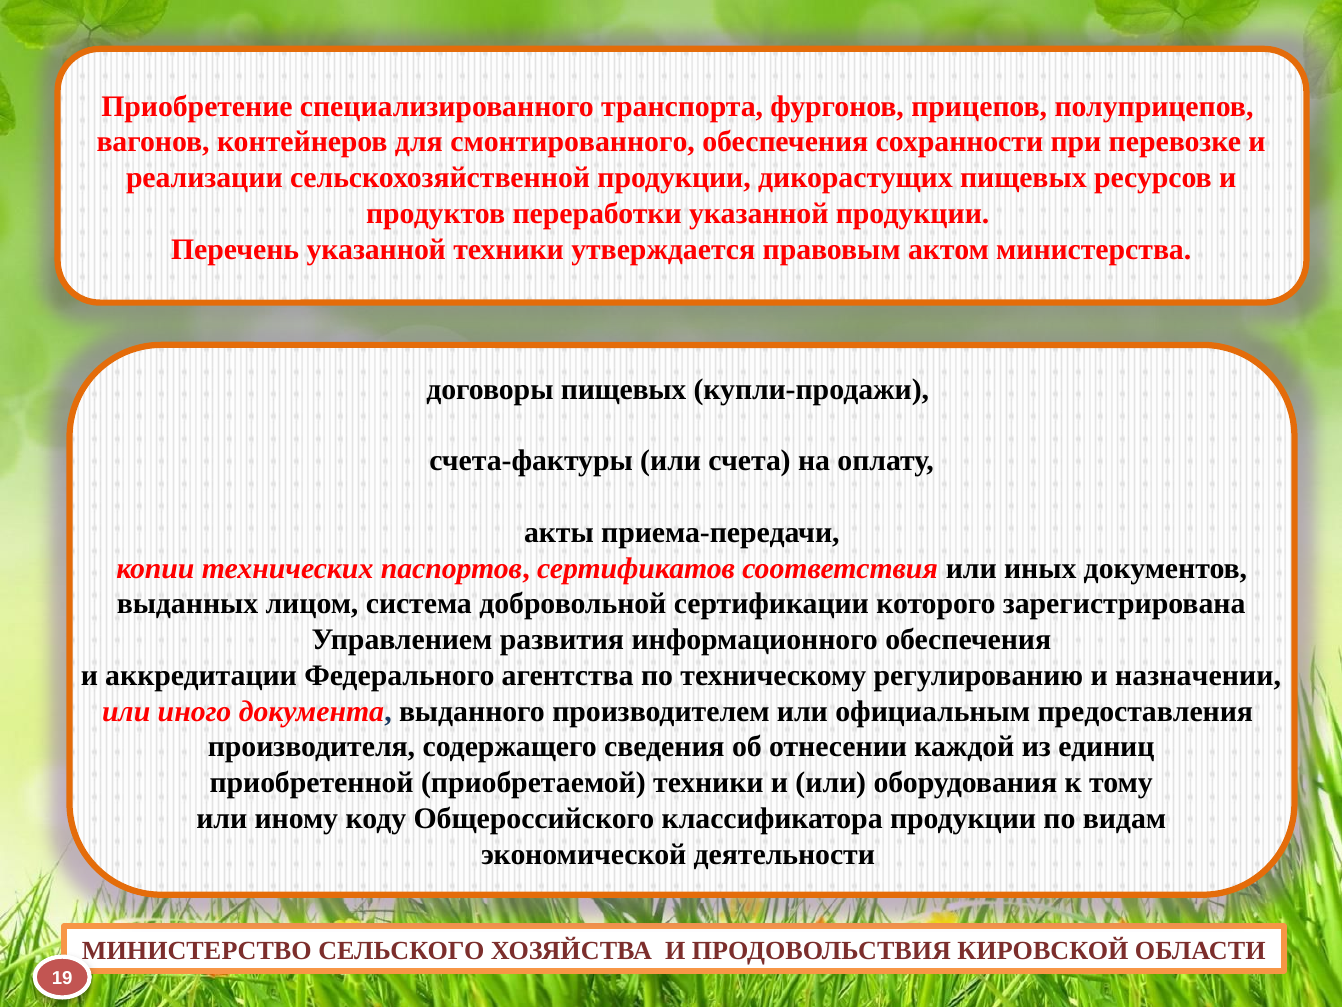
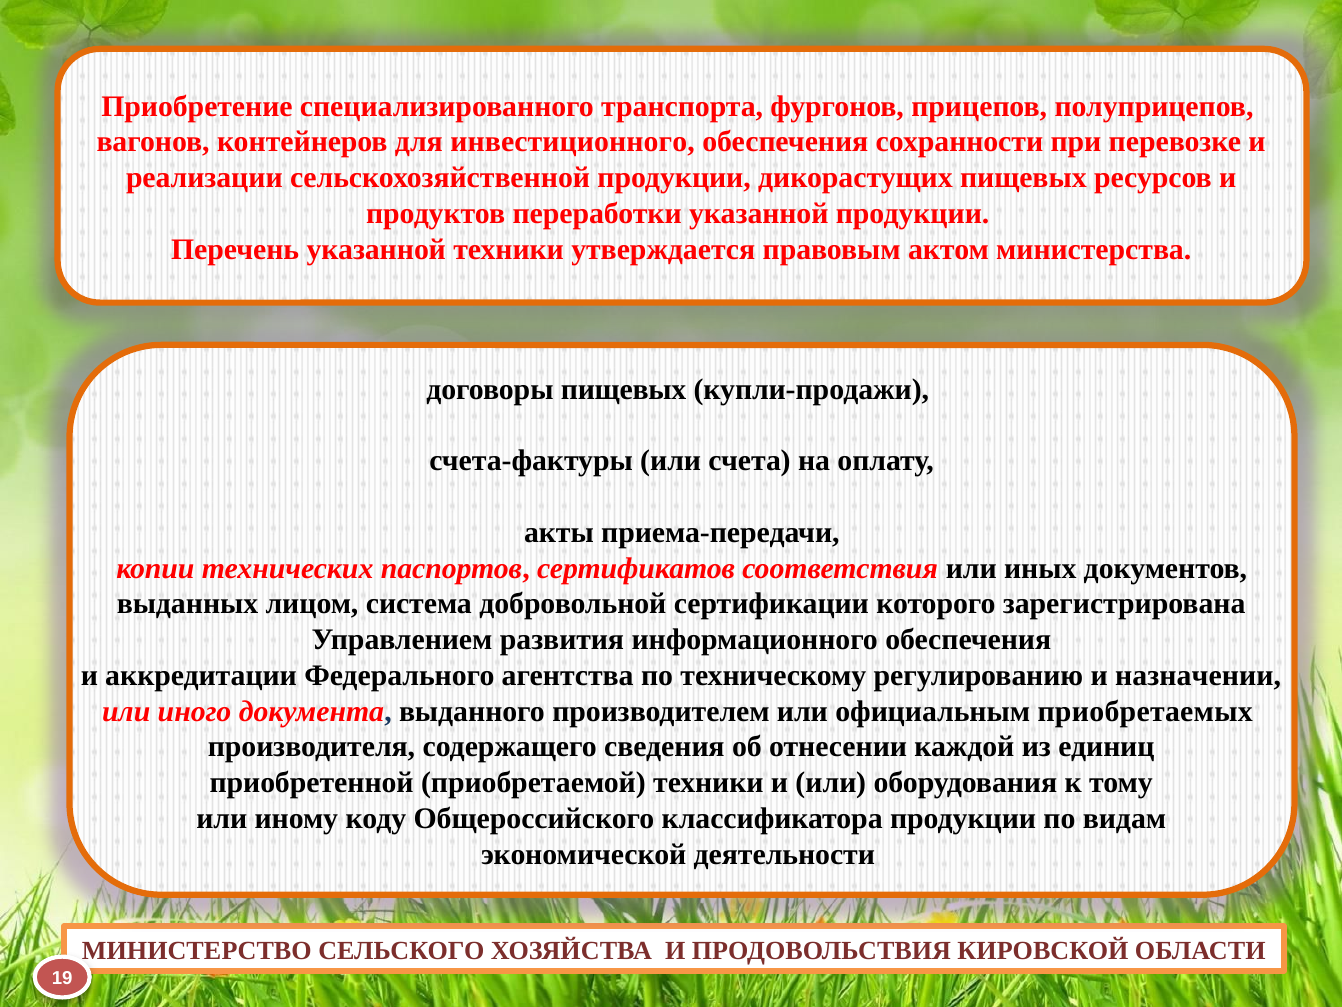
смонтированного: смонтированного -> инвестиционного
предоставления: предоставления -> приобретаемых
